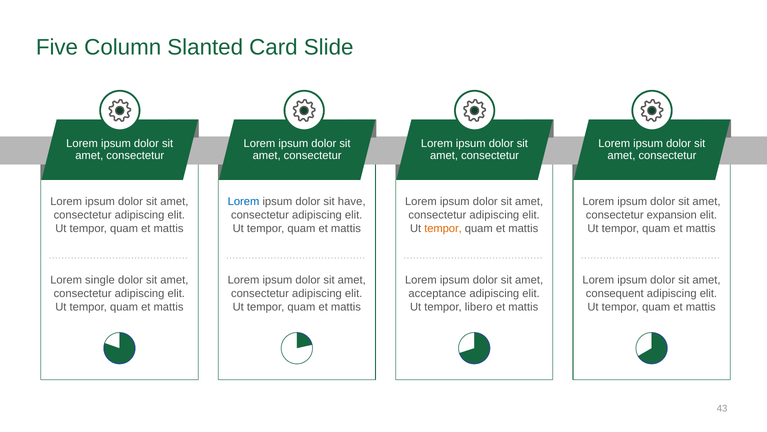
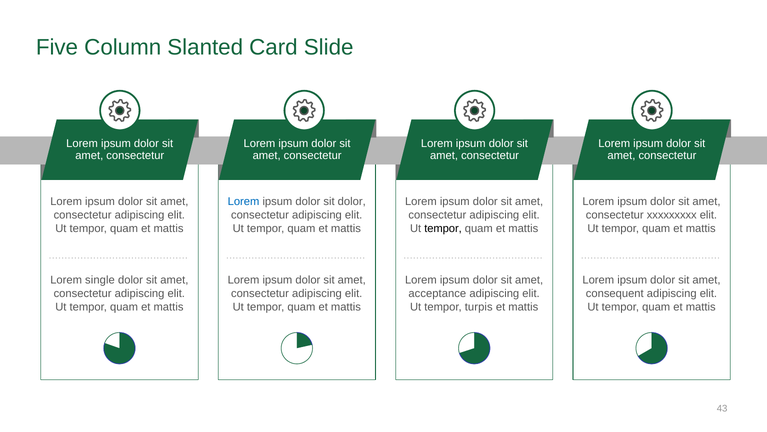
sit have: have -> dolor
expansion: expansion -> xxxxxxxxx
tempor at (443, 228) colour: orange -> black
libero: libero -> turpis
